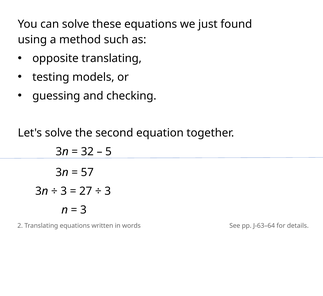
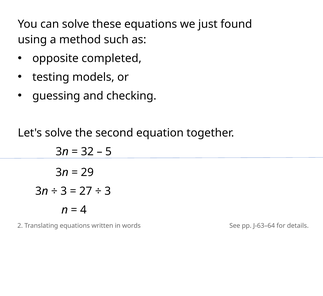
opposite translating: translating -> completed
57: 57 -> 29
3 at (83, 210): 3 -> 4
